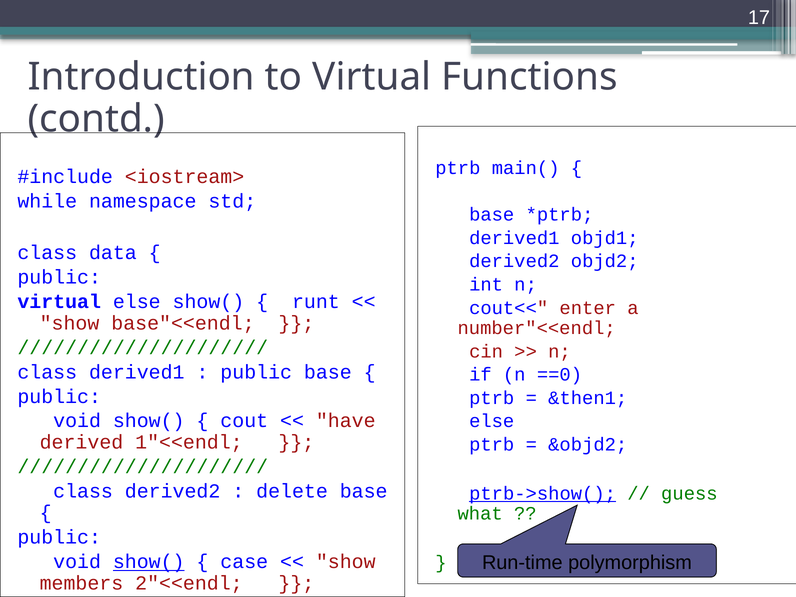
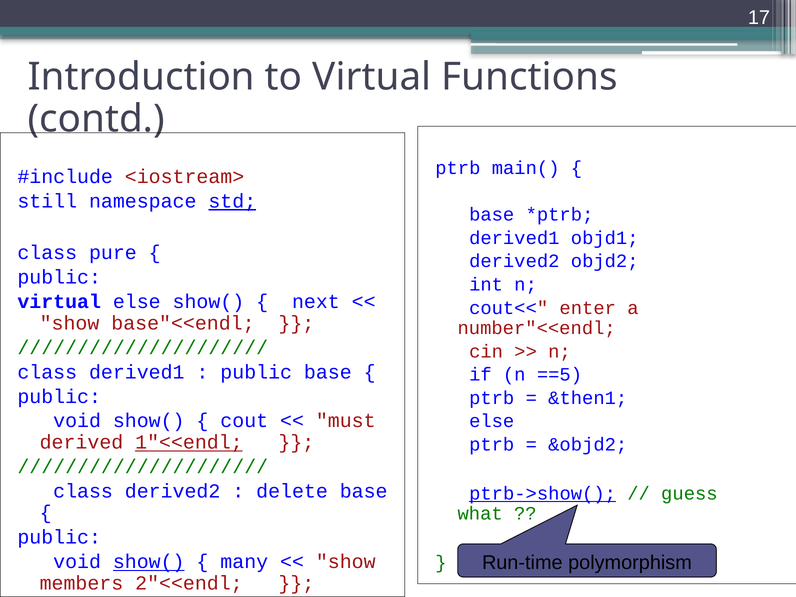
while: while -> still
std underline: none -> present
data: data -> pure
runt: runt -> next
==0: ==0 -> ==5
have: have -> must
1"<<endl underline: none -> present
case: case -> many
